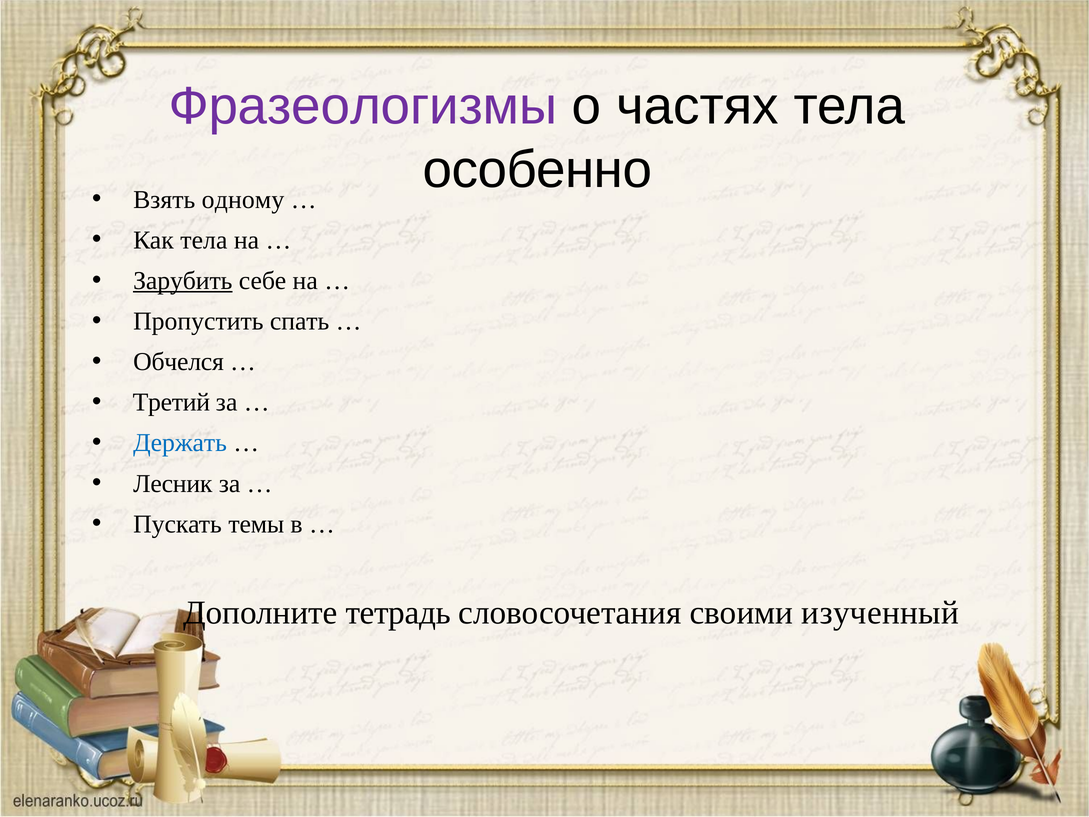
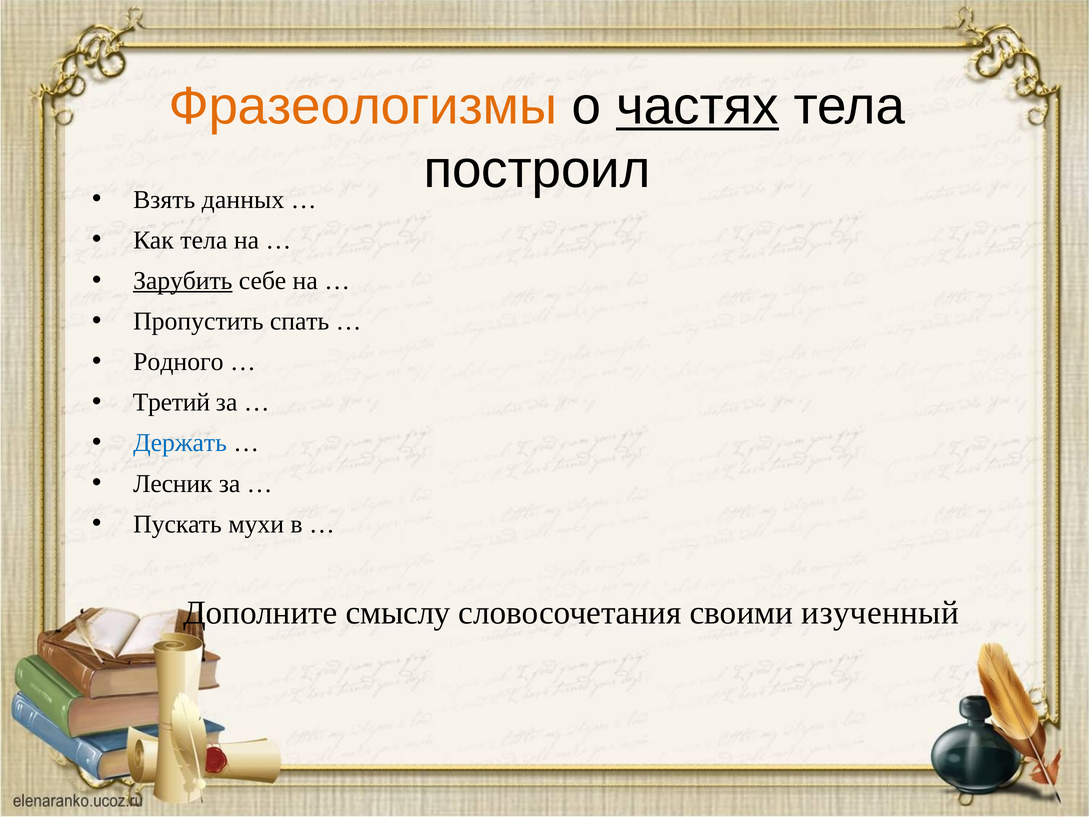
Фразеологизмы colour: purple -> orange
частях underline: none -> present
особенно: особенно -> построил
одному: одному -> данных
Обчелся: Обчелся -> Родного
темы: темы -> мухи
тетрадь: тетрадь -> смыслу
